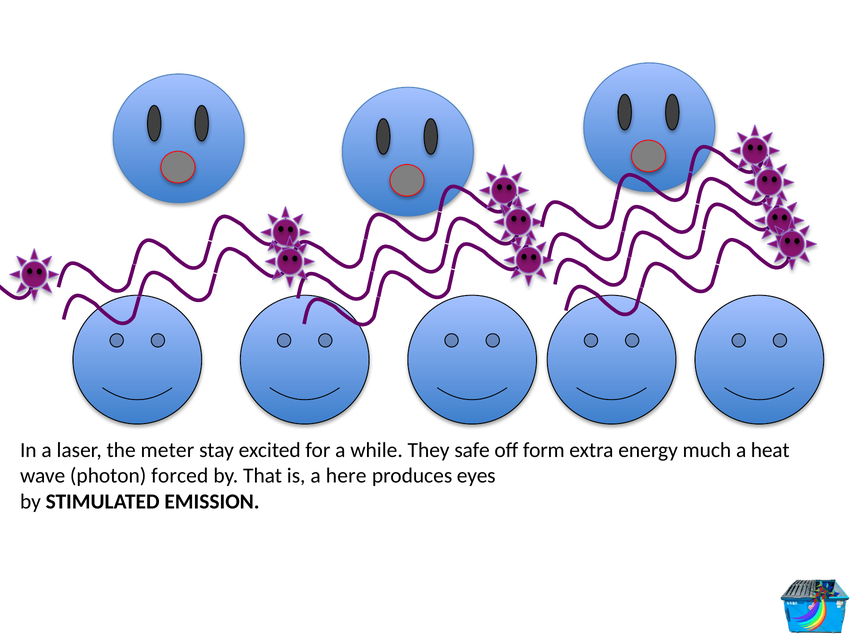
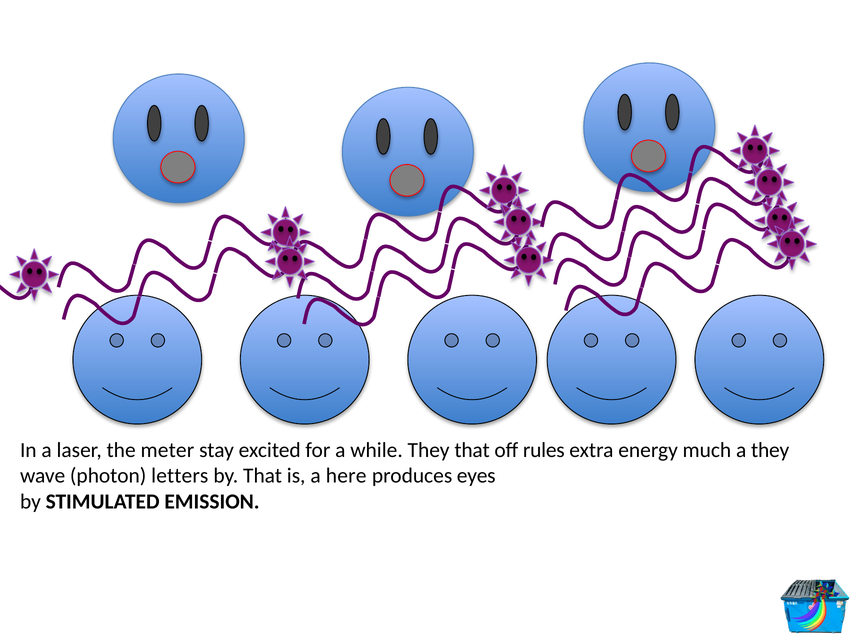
They safe: safe -> that
form: form -> rules
a heat: heat -> they
forced: forced -> letters
